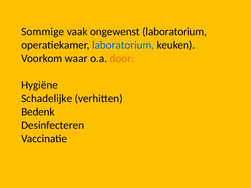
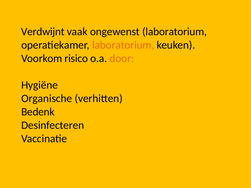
Sommige: Sommige -> Verdwijnt
laboratorium at (123, 45) colour: blue -> orange
waar: waar -> risico
Schadelijke: Schadelijke -> Organische
